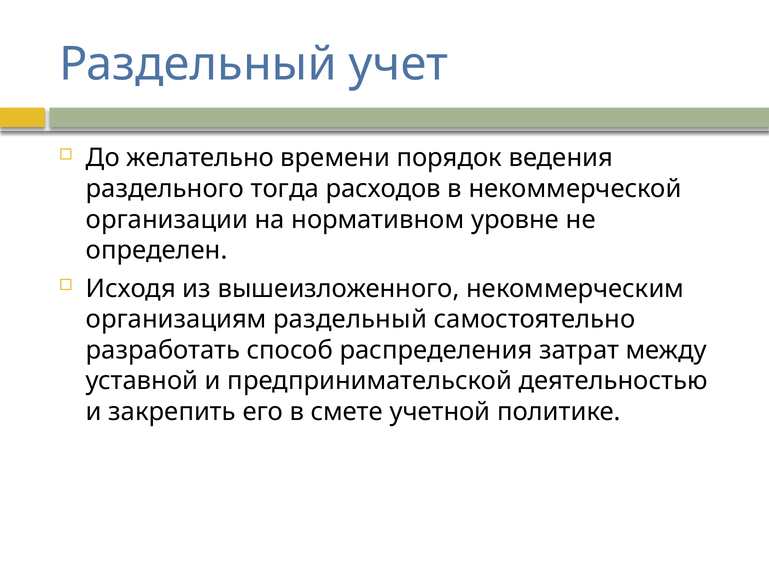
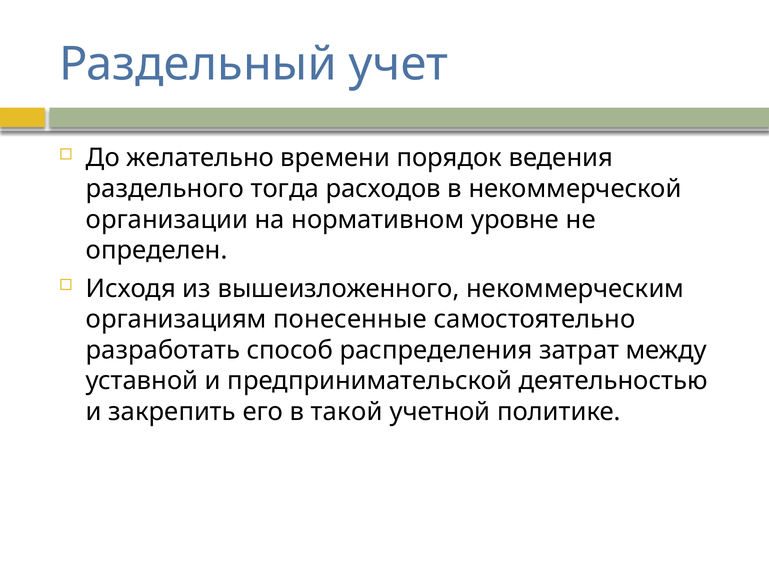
организациям раздельный: раздельный -> понесенные
смете: смете -> такой
